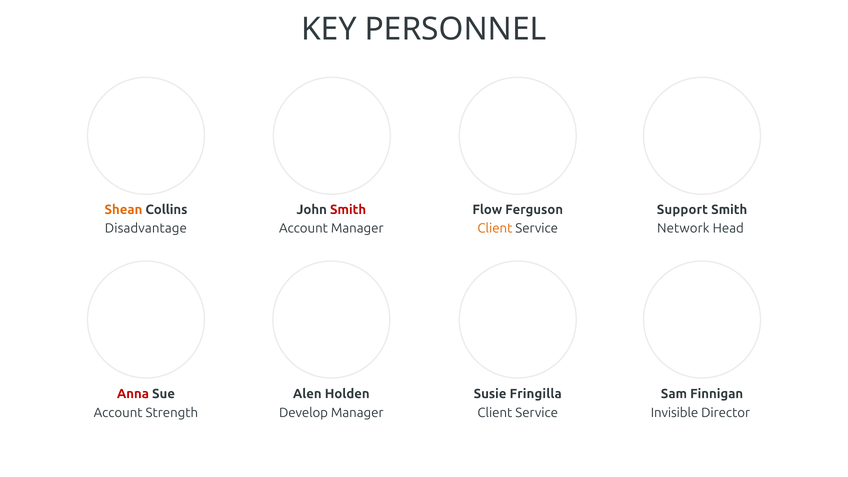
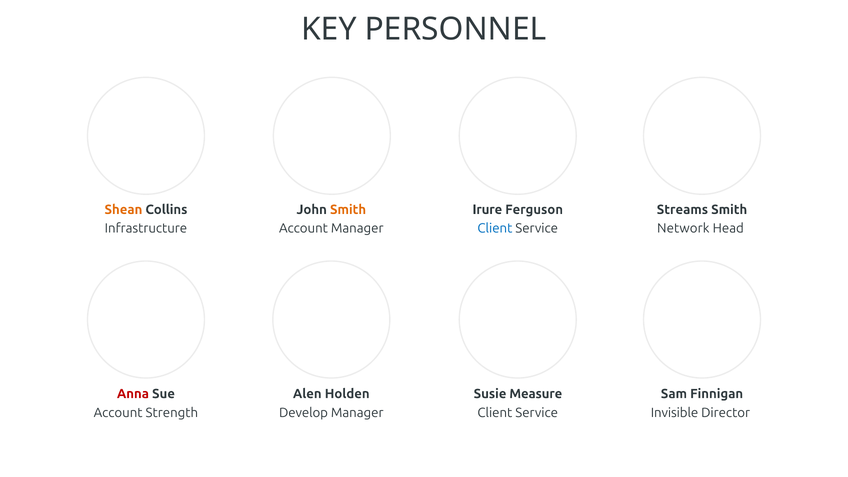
Smith at (348, 210) colour: red -> orange
Flow: Flow -> Irure
Support: Support -> Streams
Disadvantage: Disadvantage -> Infrastructure
Client at (495, 228) colour: orange -> blue
Fringilla: Fringilla -> Measure
